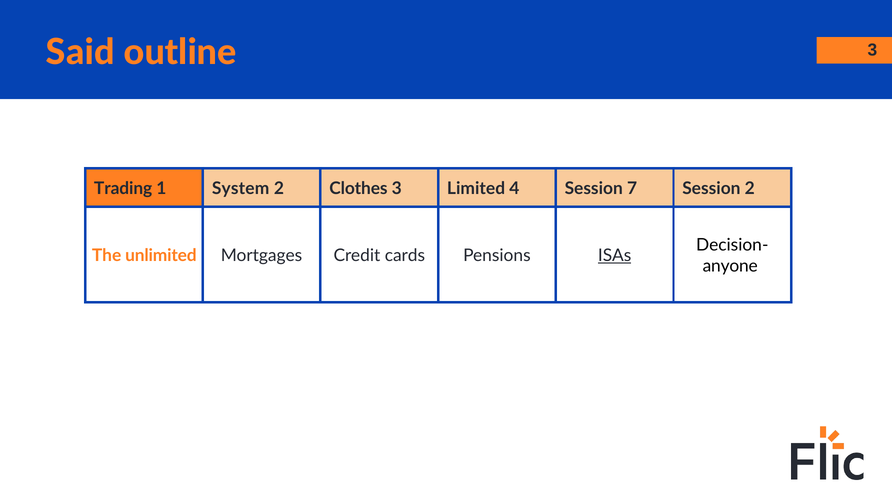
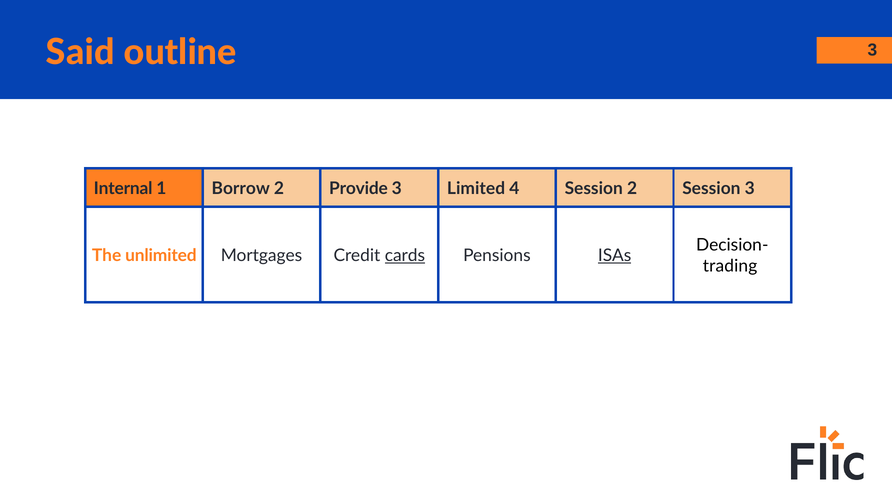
Trading: Trading -> Internal
System: System -> Borrow
Clothes: Clothes -> Provide
Session 7: 7 -> 2
Session 2: 2 -> 3
cards underline: none -> present
anyone: anyone -> trading
